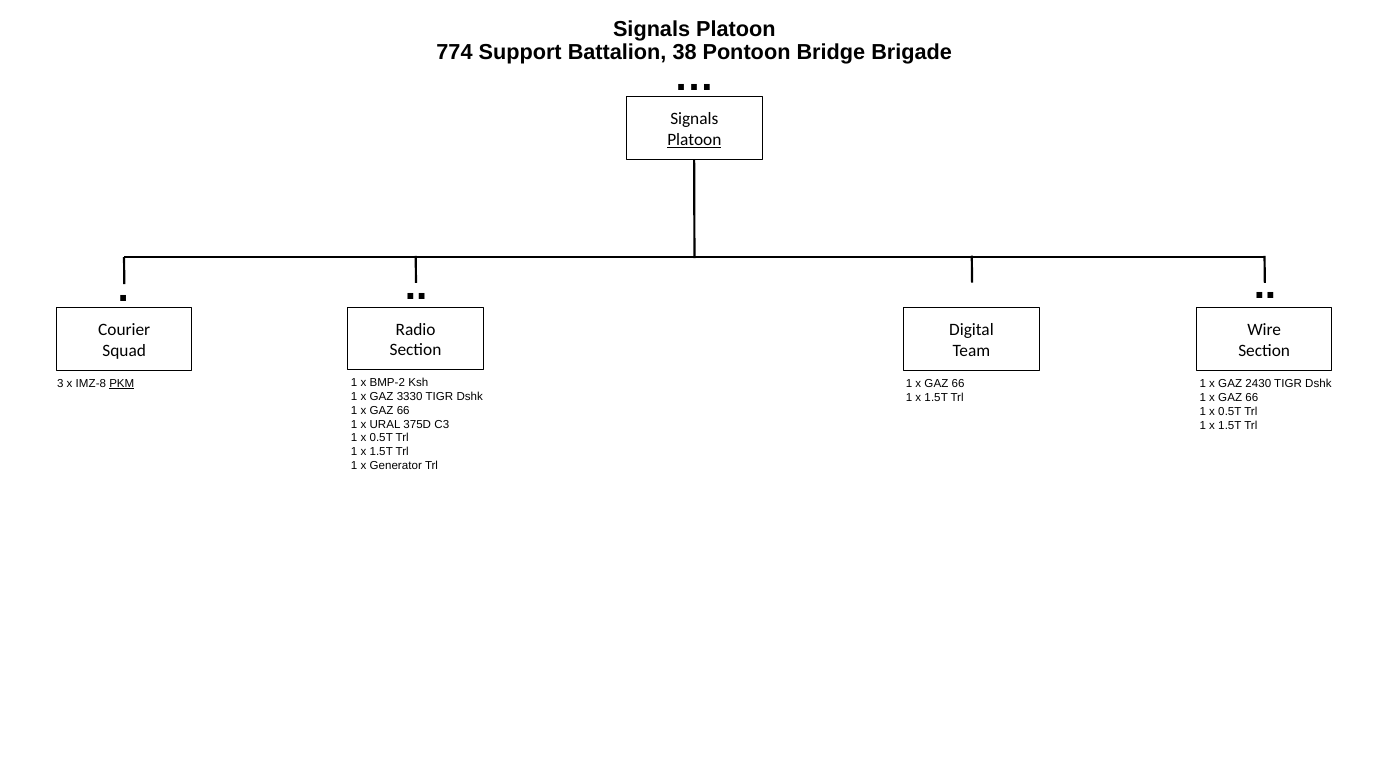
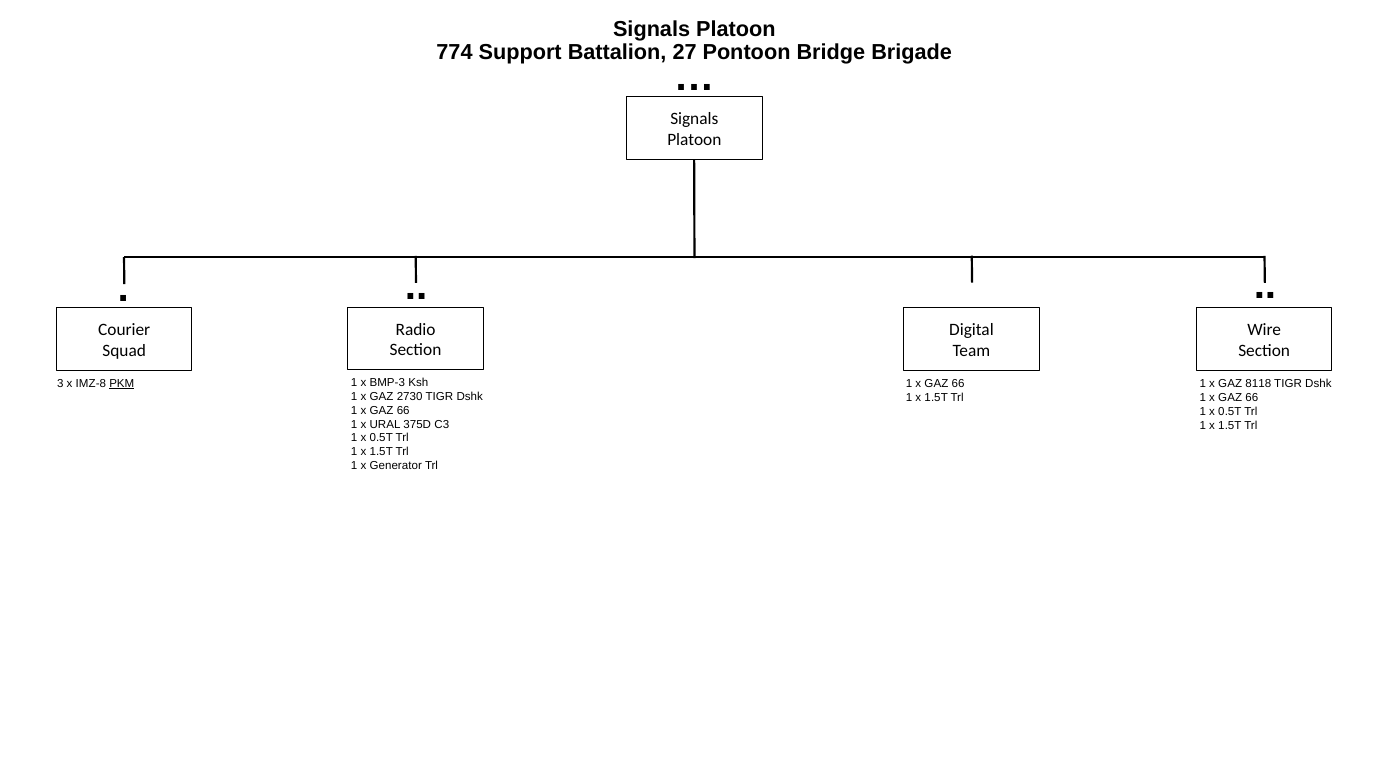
38: 38 -> 27
Platoon at (694, 140) underline: present -> none
BMP-2: BMP-2 -> BMP-3
2430: 2430 -> 8118
3330: 3330 -> 2730
